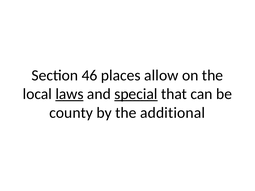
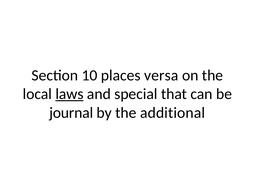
46: 46 -> 10
allow: allow -> versa
special underline: present -> none
county: county -> journal
